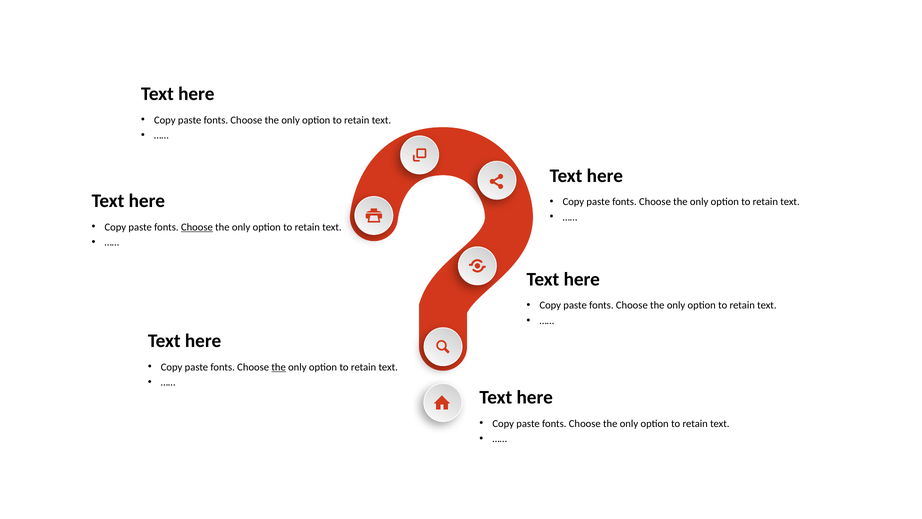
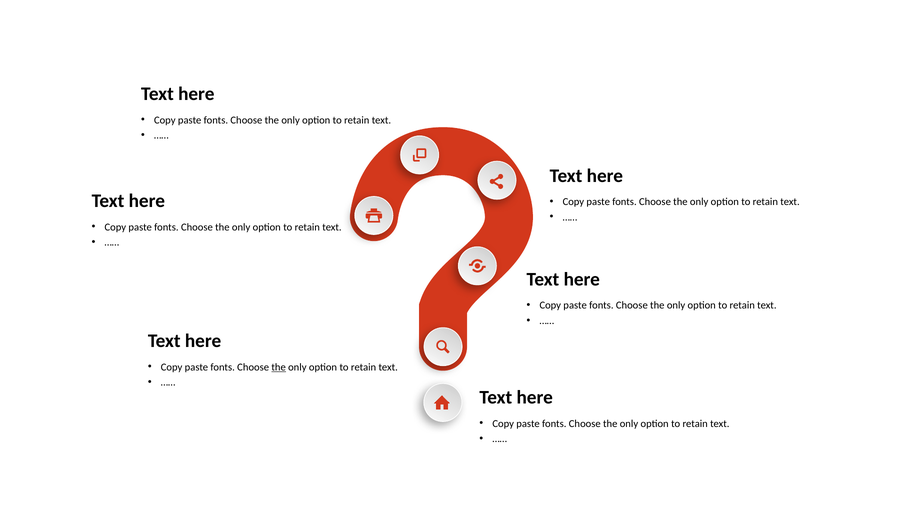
Choose at (197, 227) underline: present -> none
